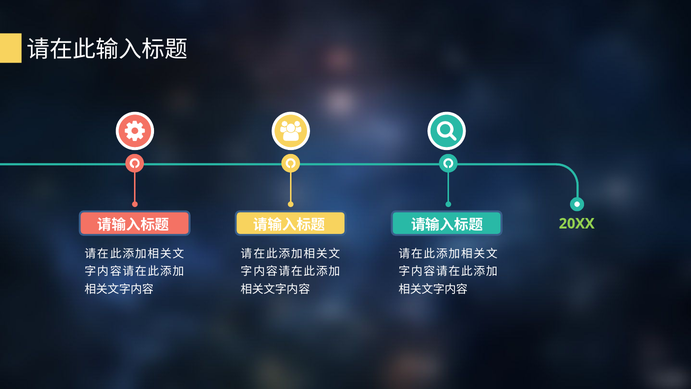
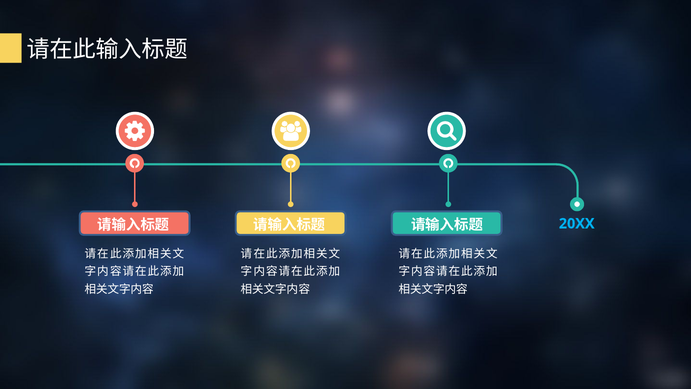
20XX colour: light green -> light blue
